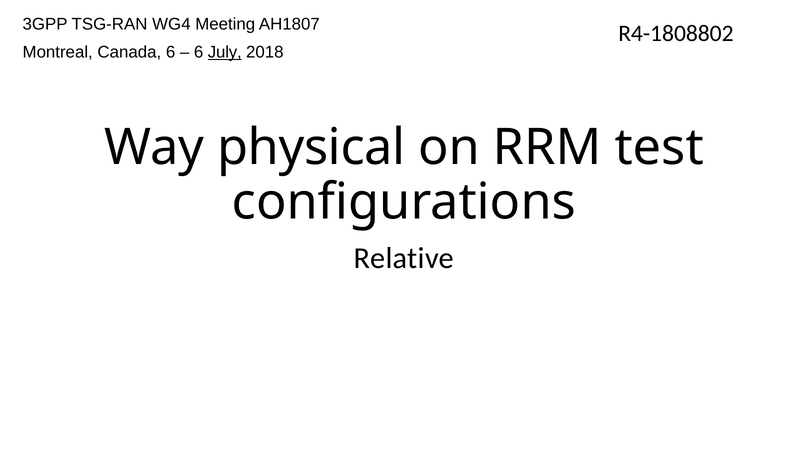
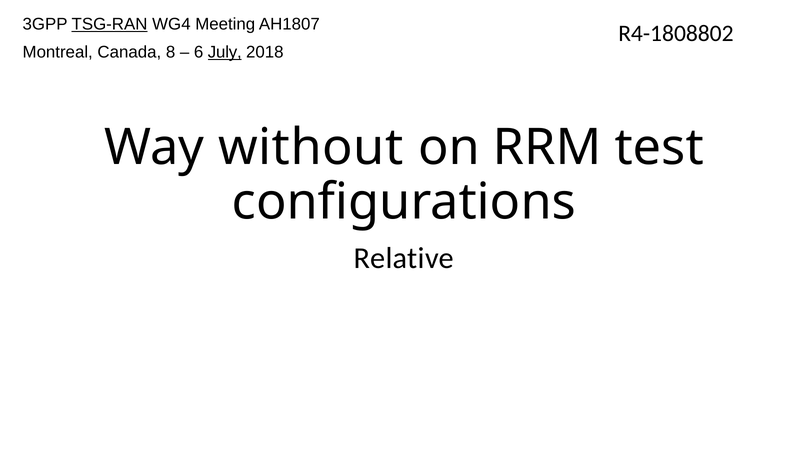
TSG-RAN underline: none -> present
Canada 6: 6 -> 8
physical: physical -> without
